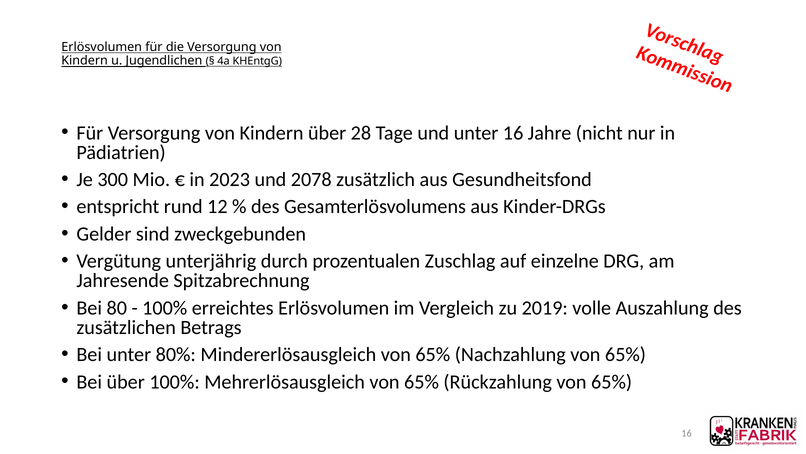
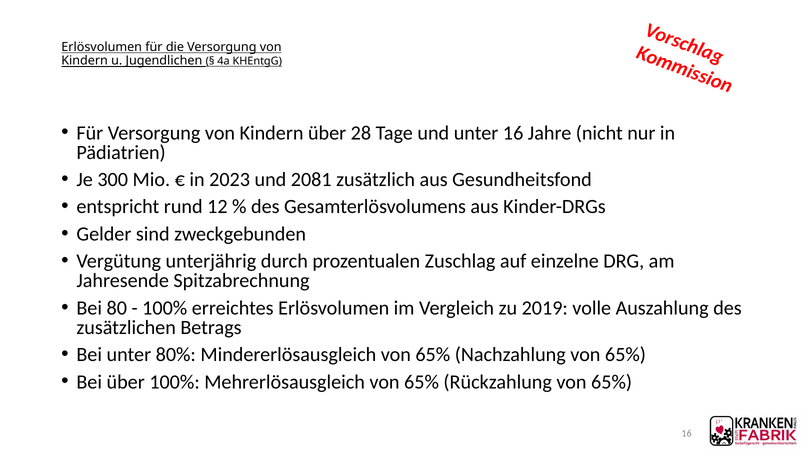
2078: 2078 -> 2081
